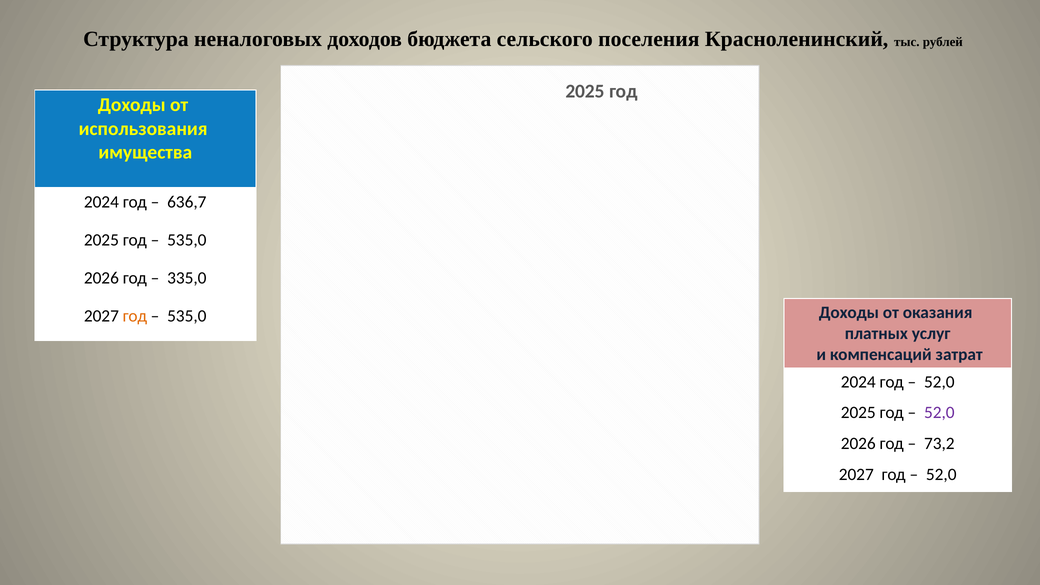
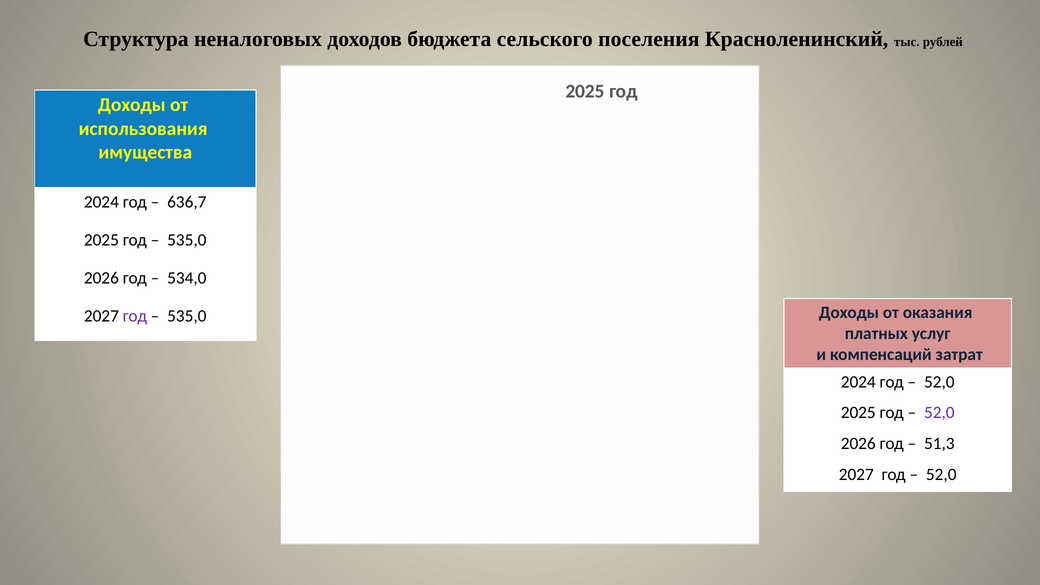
335,0: 335,0 -> 534,0
год at (135, 316) colour: orange -> purple
73,2: 73,2 -> 51,3
